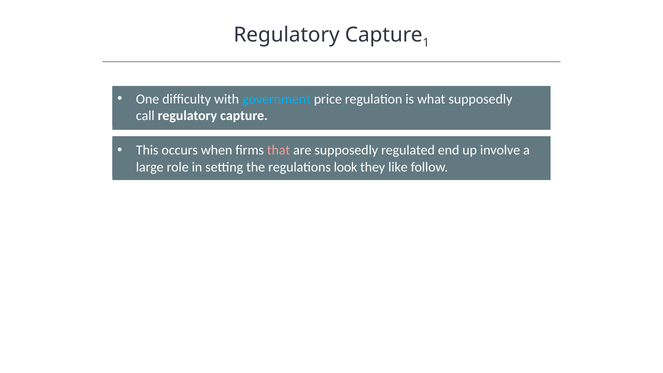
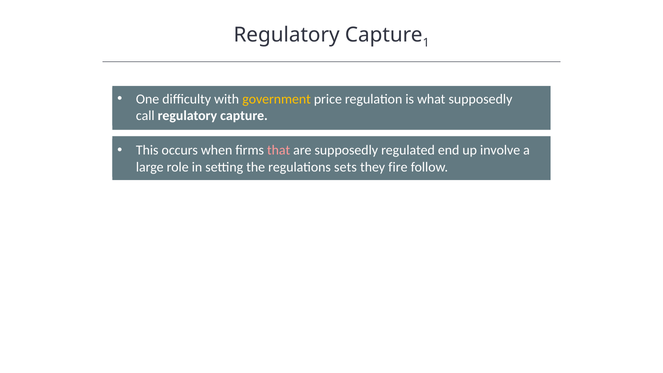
government colour: light blue -> yellow
look: look -> sets
like: like -> fire
